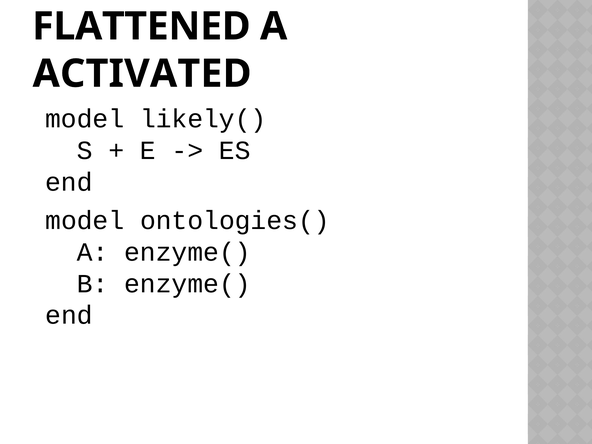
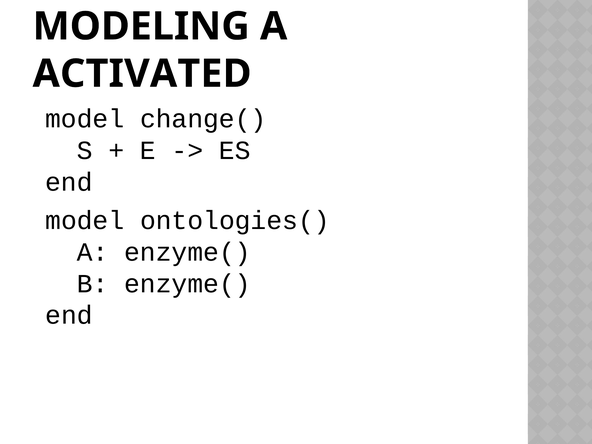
FLATTENED: FLATTENED -> MODELING
likely(: likely( -> change(
